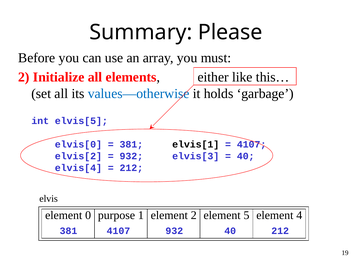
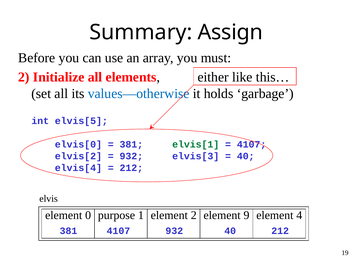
Please: Please -> Assign
elvis[1 colour: black -> green
5: 5 -> 9
